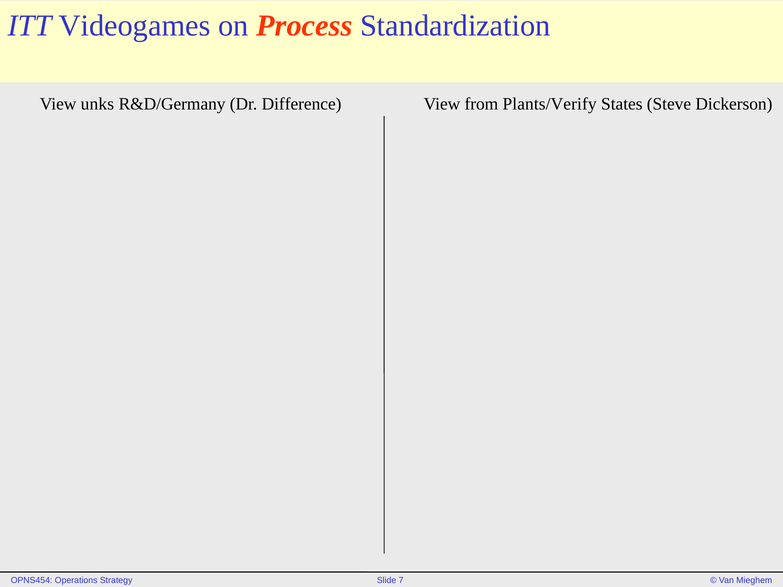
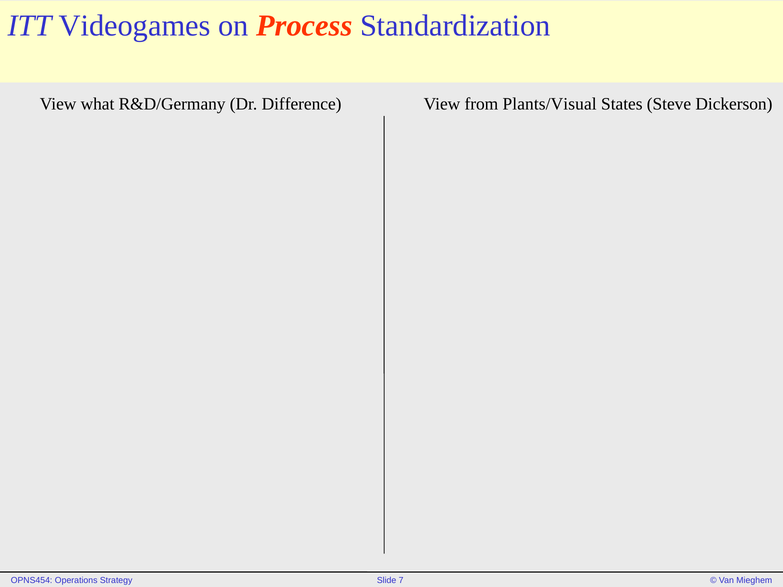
unks: unks -> what
Plants/Verify: Plants/Verify -> Plants/Visual
